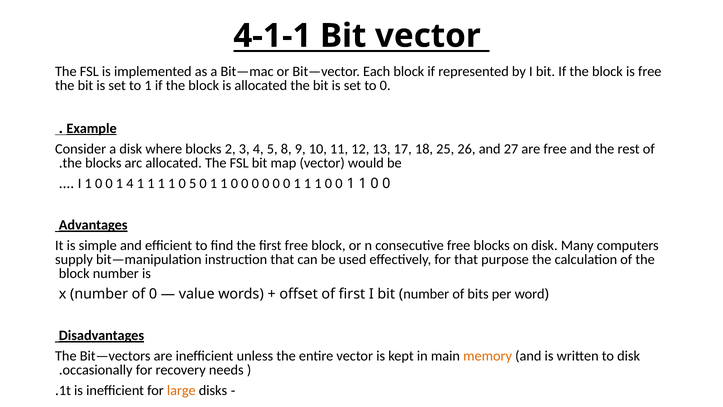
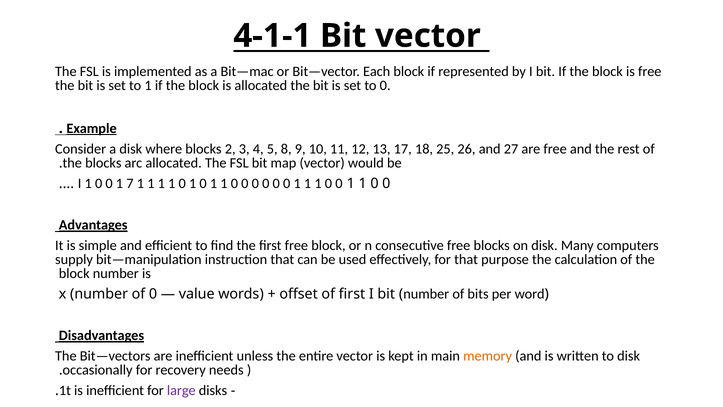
1 4: 4 -> 7
1 1 0 5: 5 -> 1
large colour: orange -> purple
